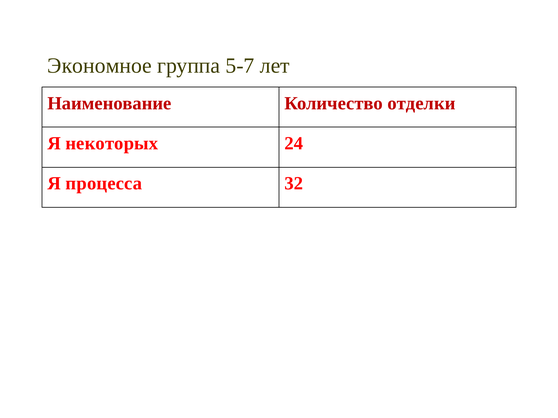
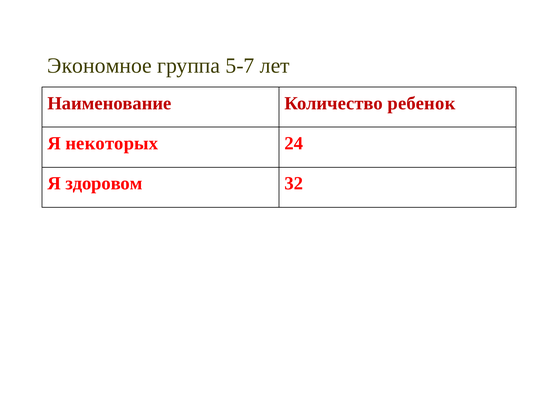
отделки: отделки -> ребенок
процесса: процесса -> здоровом
